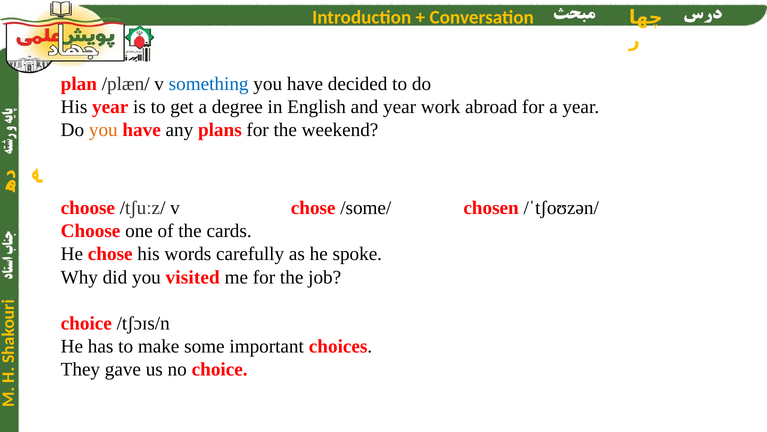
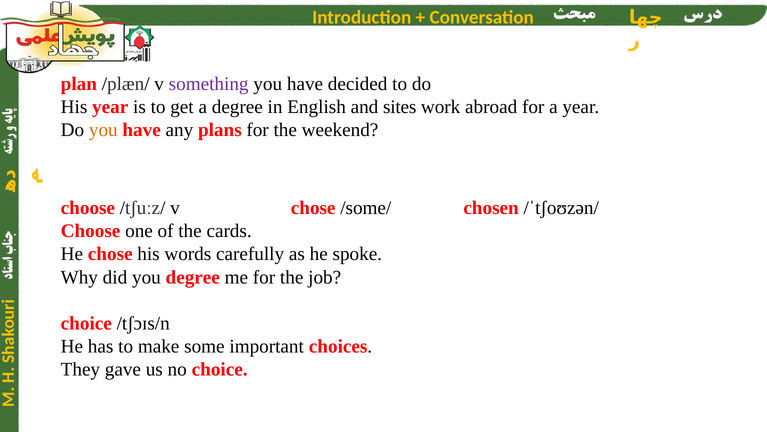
something colour: blue -> purple
and year: year -> sites
you visited: visited -> degree
